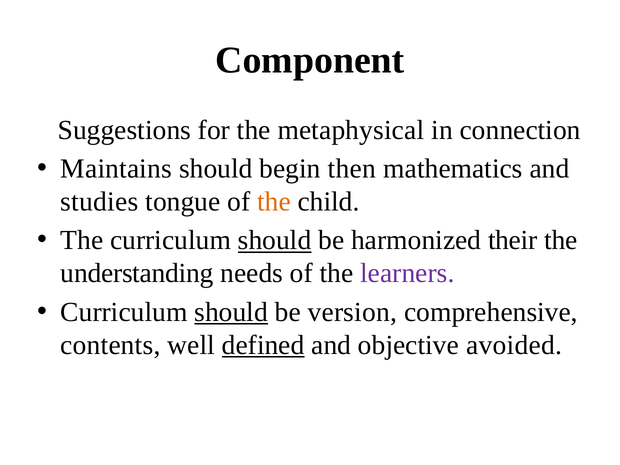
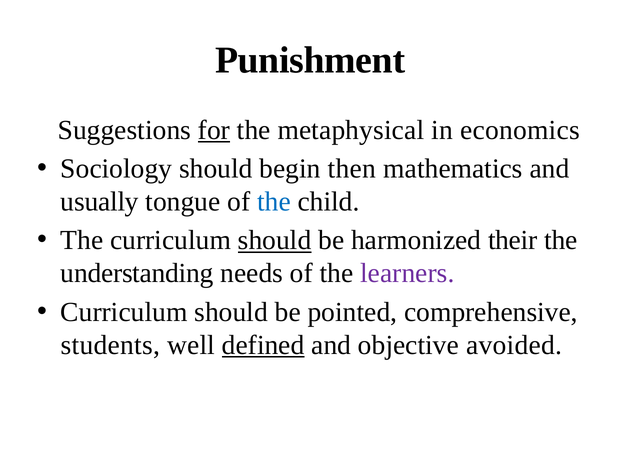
Component: Component -> Punishment
for underline: none -> present
connection: connection -> economics
Maintains: Maintains -> Sociology
studies: studies -> usually
the at (274, 202) colour: orange -> blue
should at (231, 312) underline: present -> none
version: version -> pointed
contents: contents -> students
